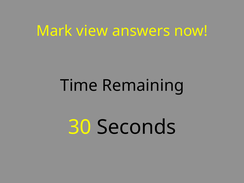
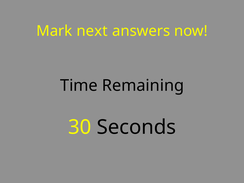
view: view -> next
